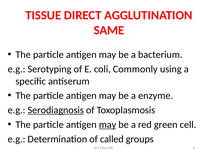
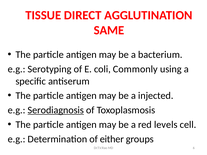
enzyme: enzyme -> injected
may at (108, 125) underline: present -> none
green: green -> levels
called: called -> either
